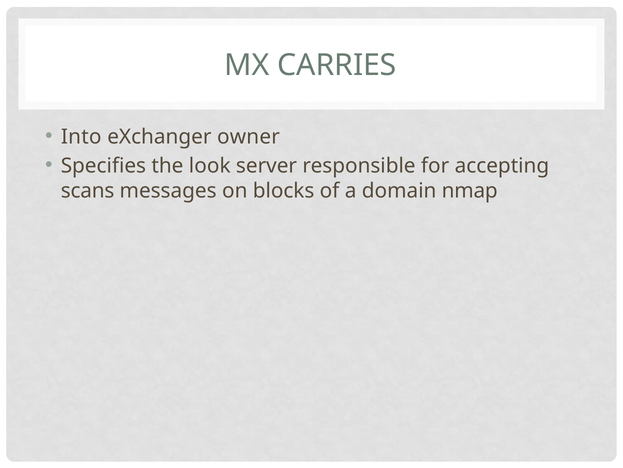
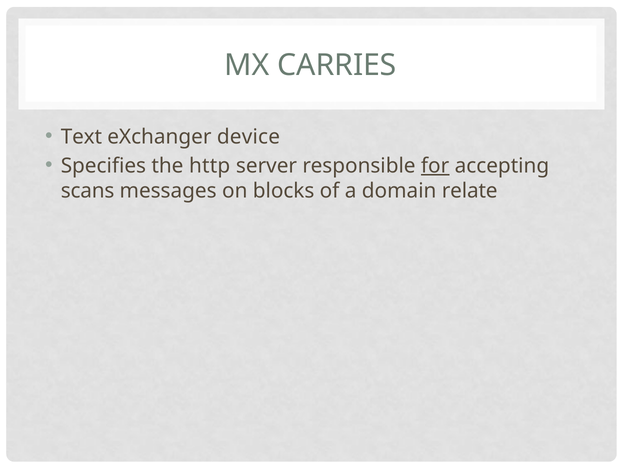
Into: Into -> Text
owner: owner -> device
look: look -> http
for underline: none -> present
nmap: nmap -> relate
